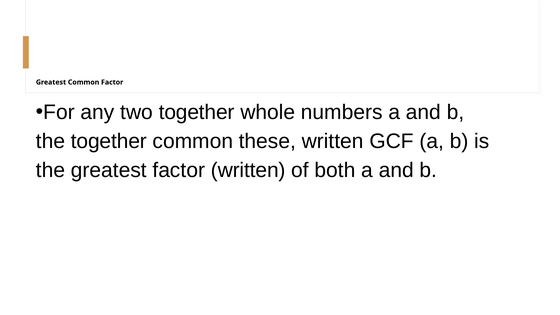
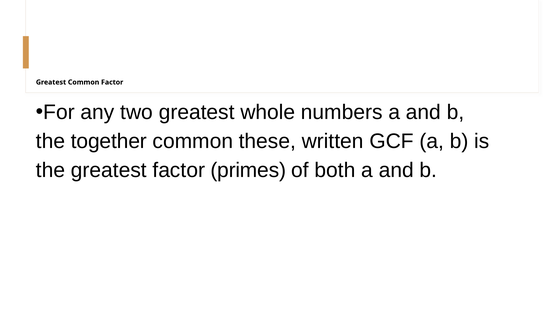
two together: together -> greatest
factor written: written -> primes
